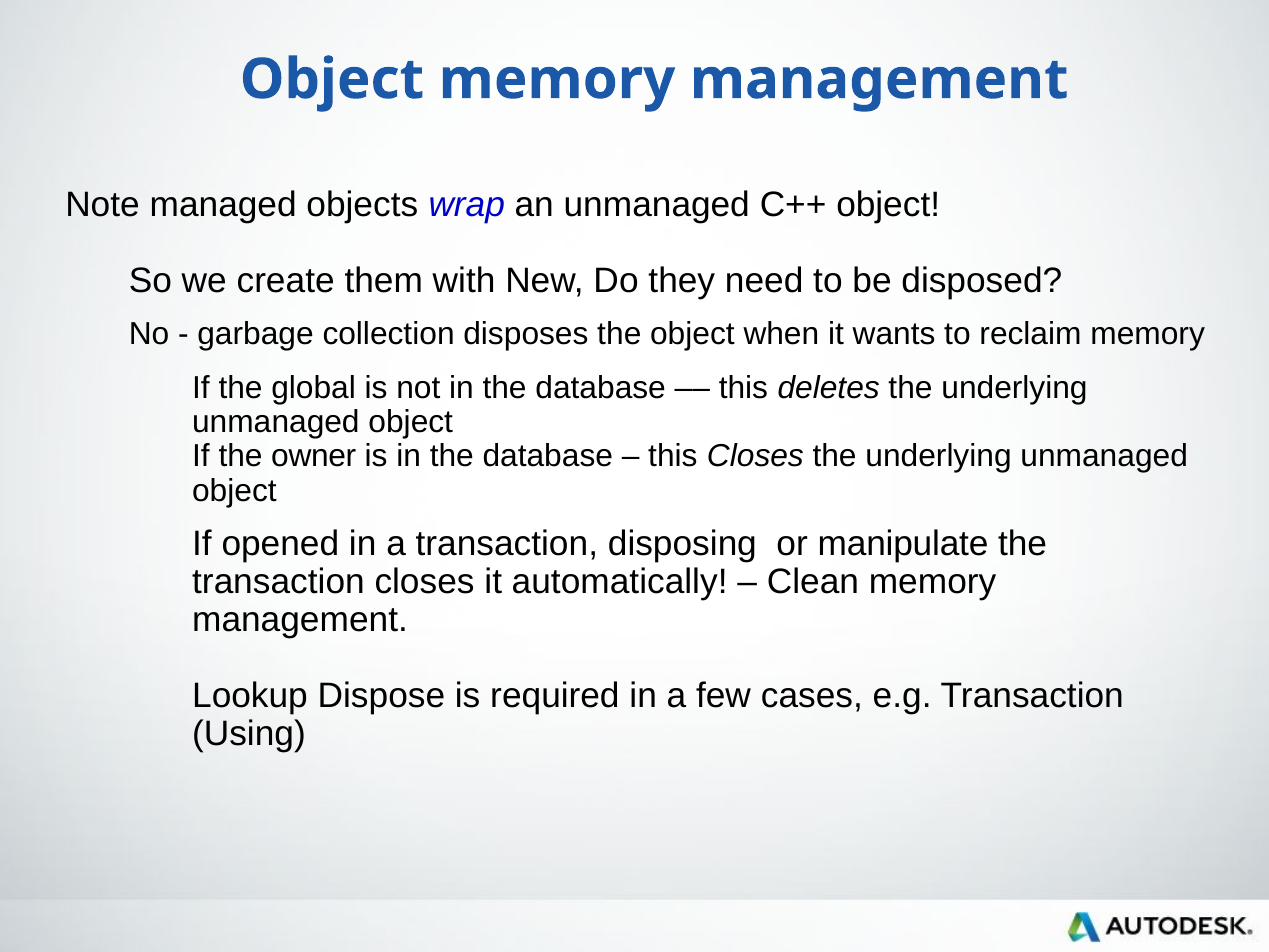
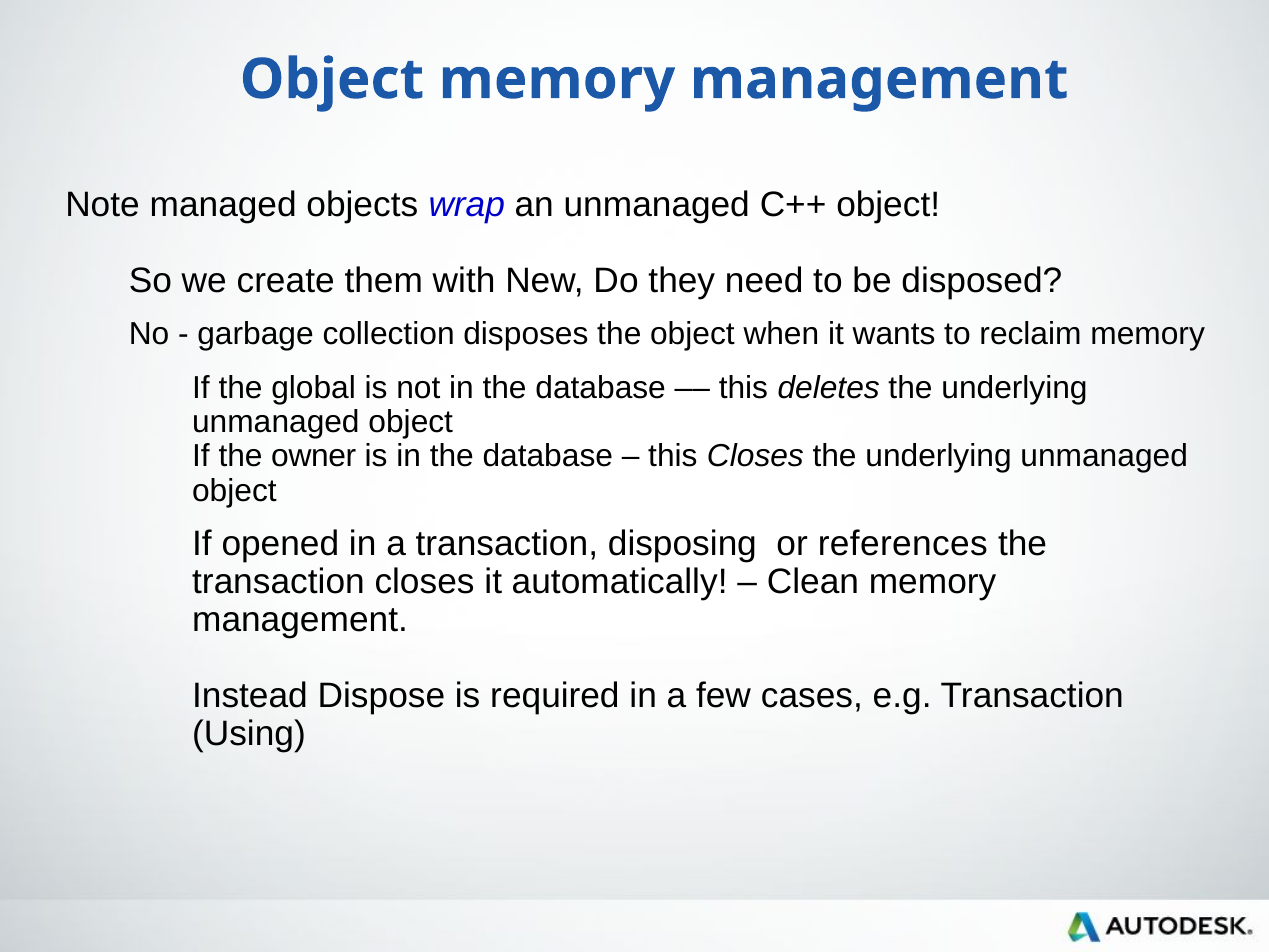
manipulate: manipulate -> references
Lookup: Lookup -> Instead
